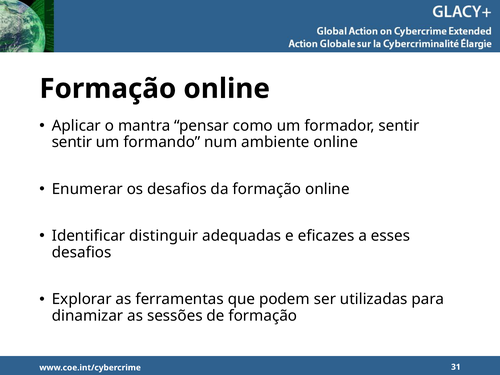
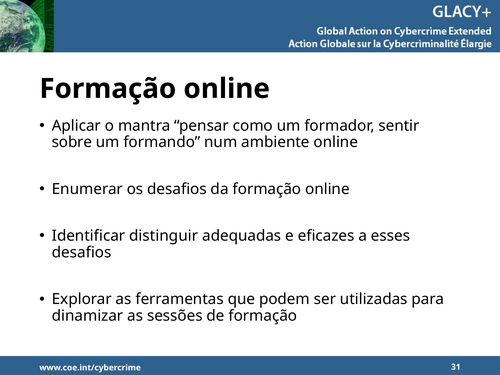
sentir at (72, 142): sentir -> sobre
